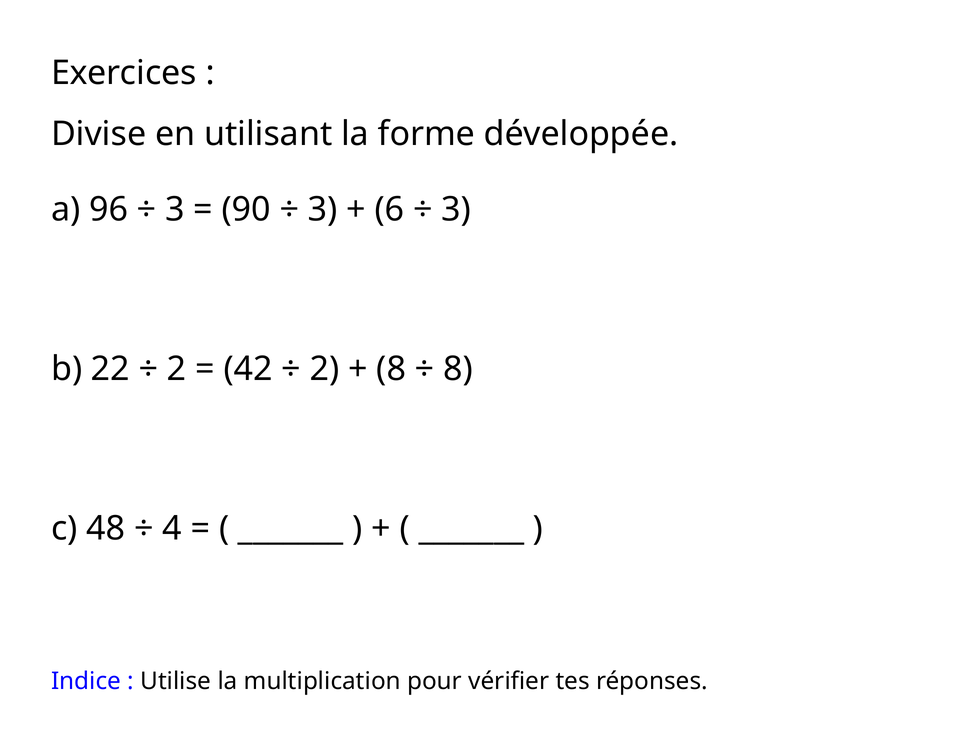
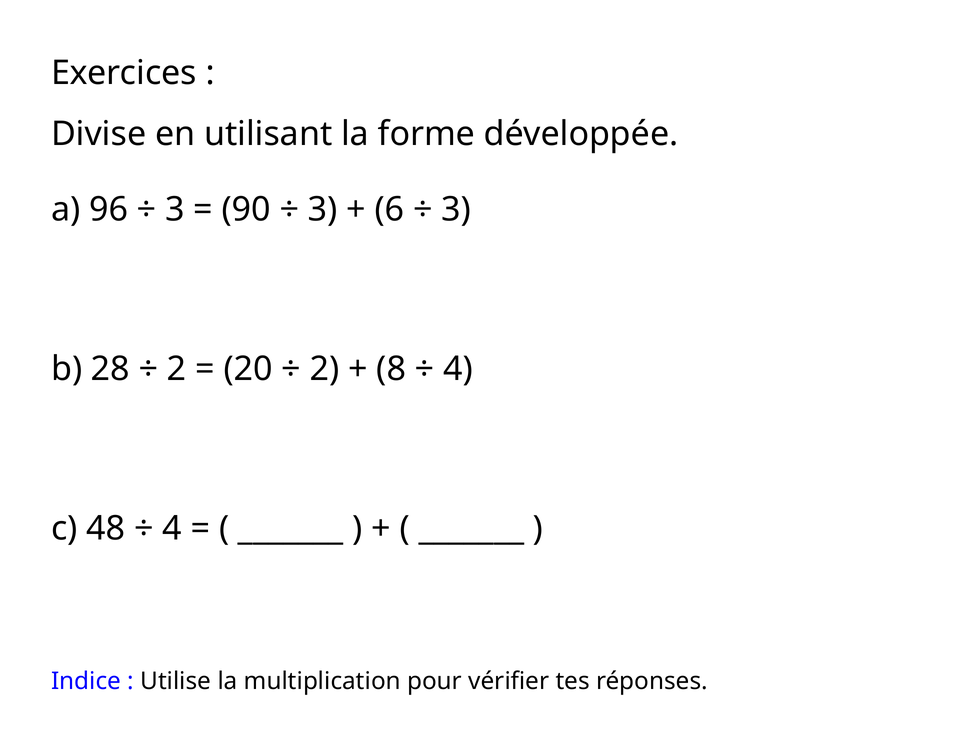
22: 22 -> 28
42: 42 -> 20
8 at (458, 369): 8 -> 4
